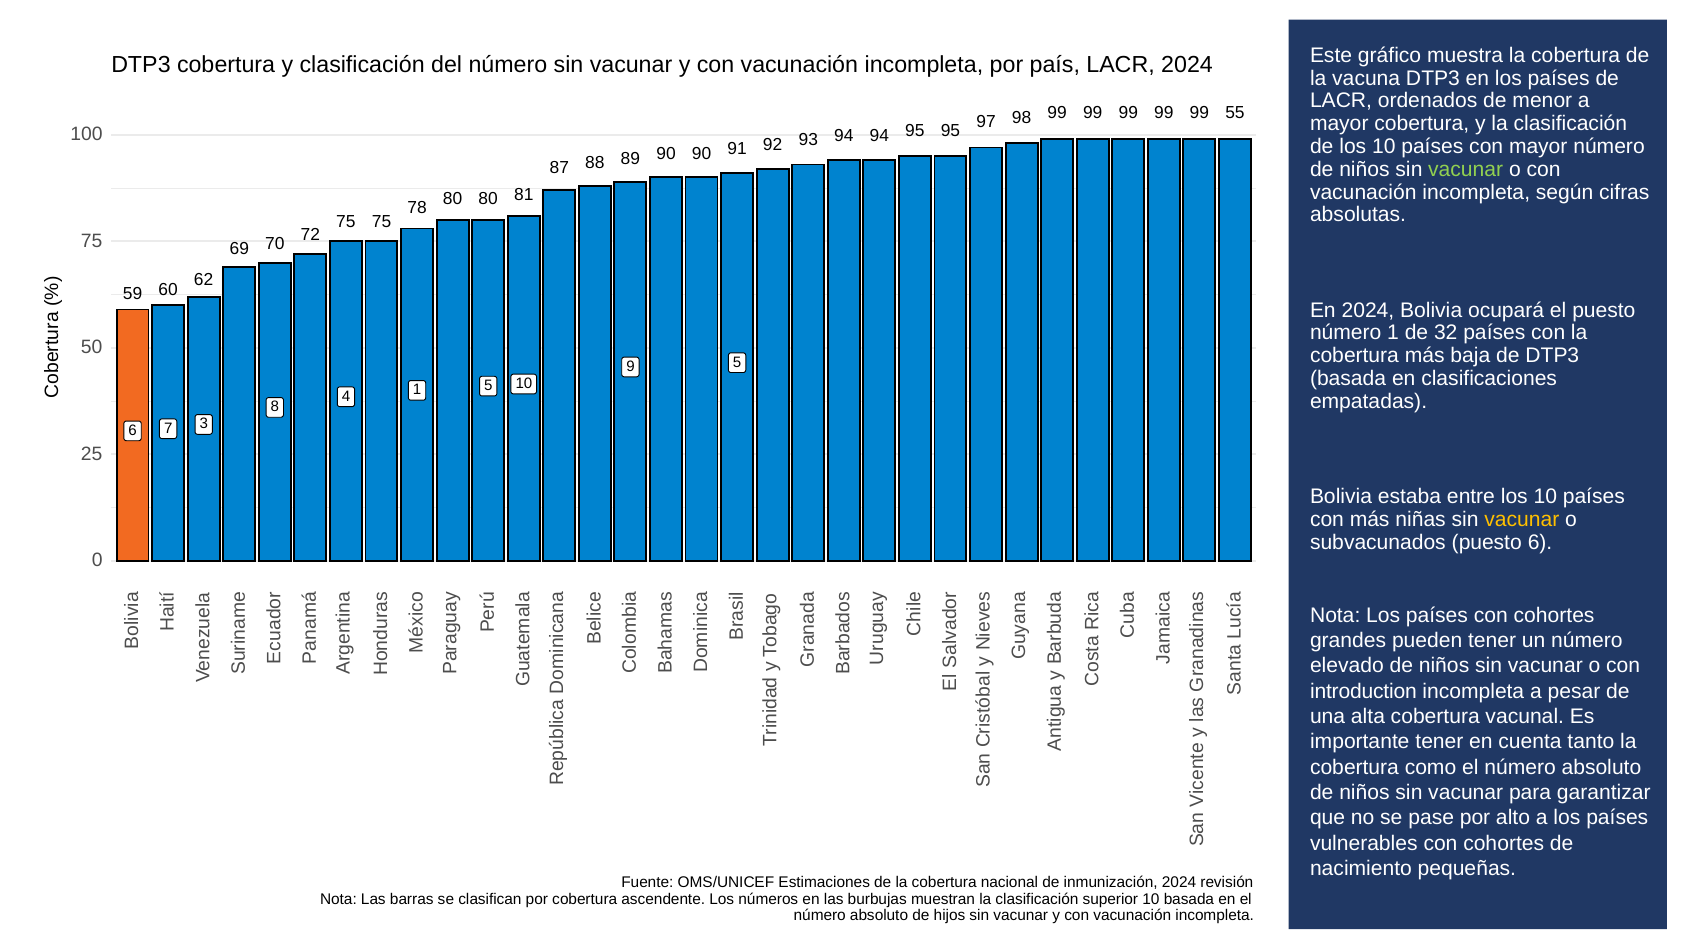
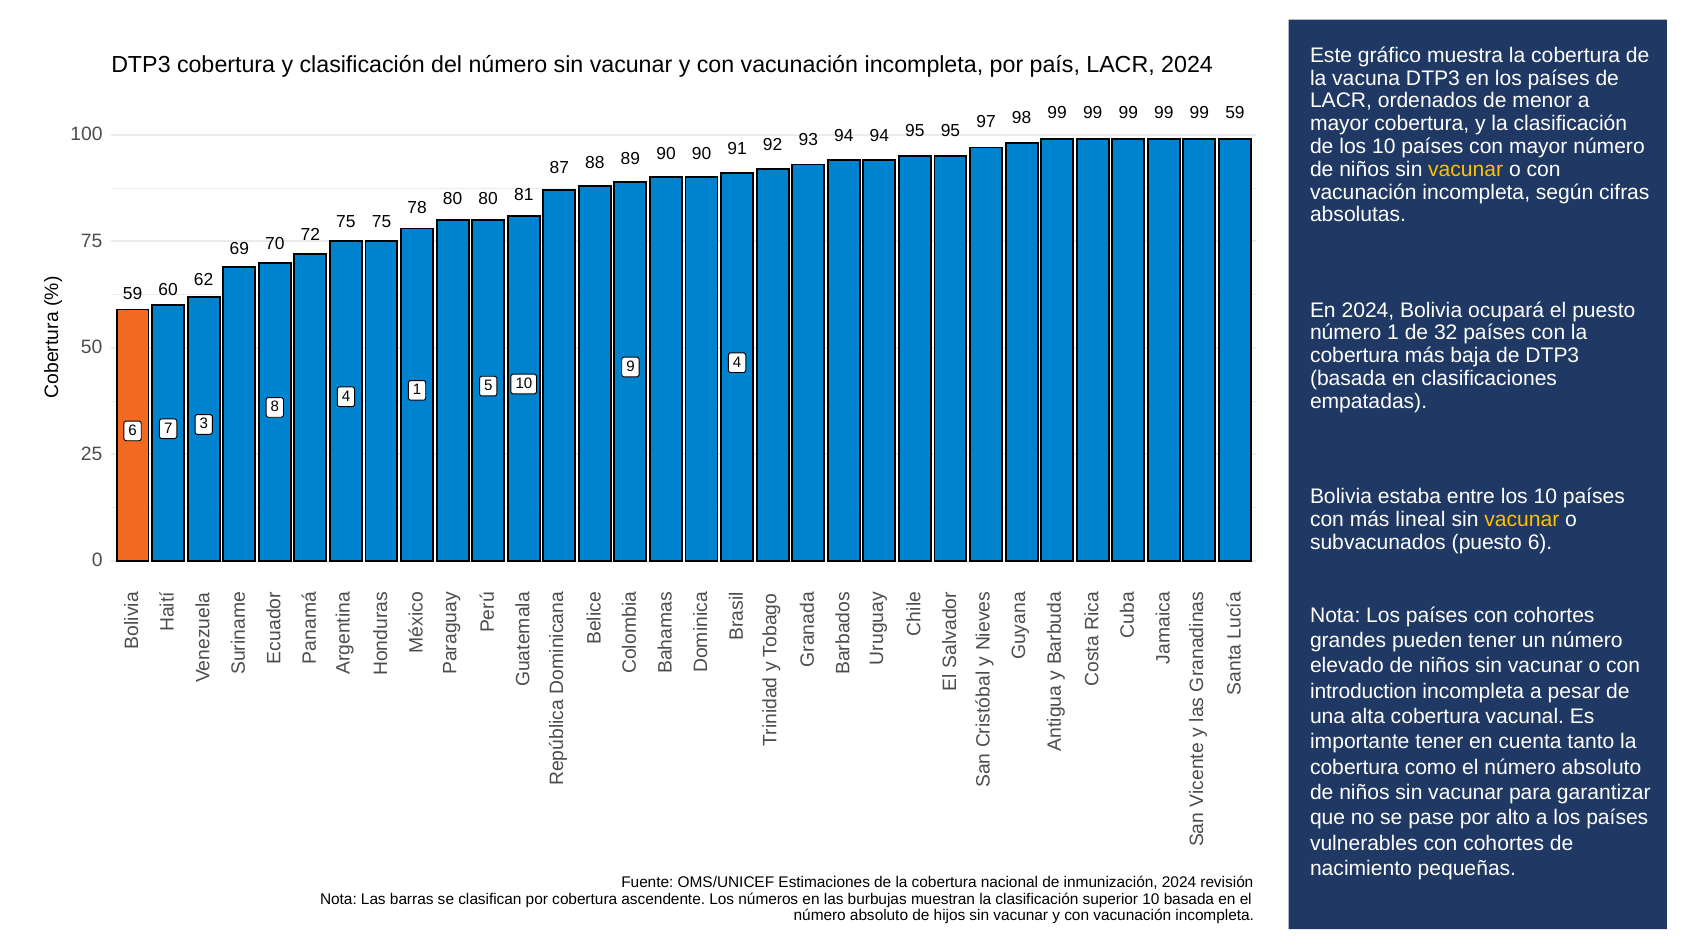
99 55: 55 -> 59
vacunar at (1466, 169) colour: light green -> yellow
9 5: 5 -> 4
niñas: niñas -> lineal
